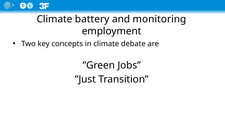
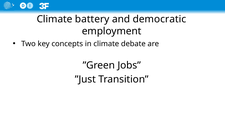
monitoring: monitoring -> democratic
